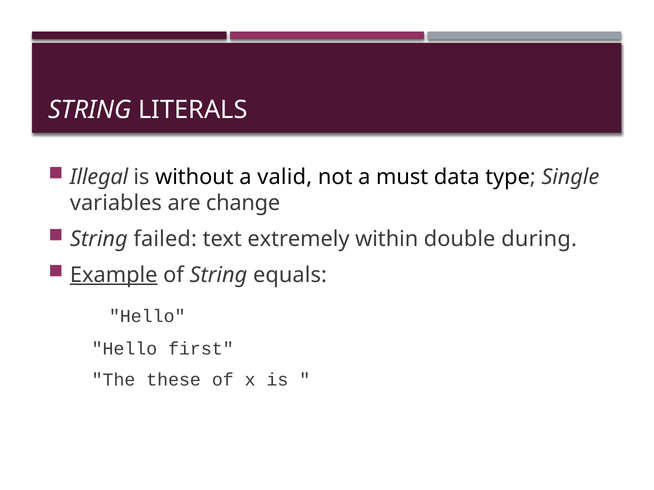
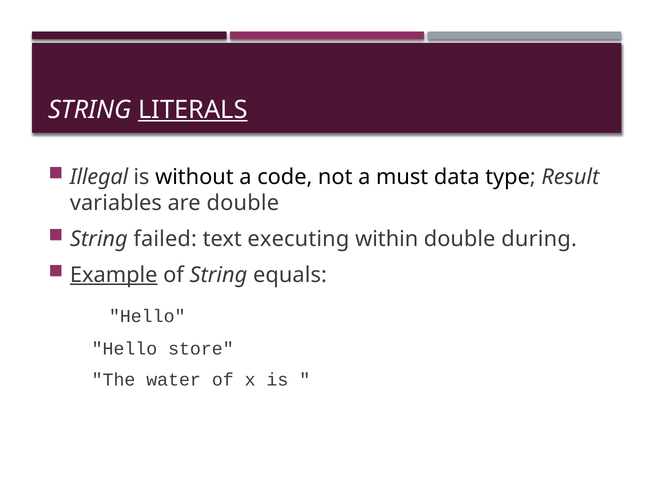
LITERALS underline: none -> present
valid: valid -> code
Single: Single -> Result
are change: change -> double
extremely: extremely -> executing
first: first -> store
these: these -> water
